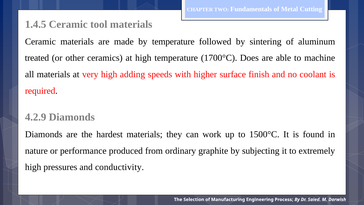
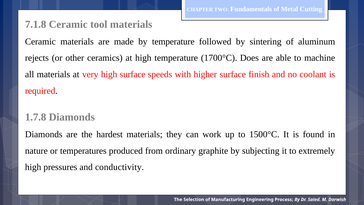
1.4.5: 1.4.5 -> 7.1.8
treated: treated -> rejects
high adding: adding -> surface
4.2.9: 4.2.9 -> 1.7.8
performance: performance -> temperatures
